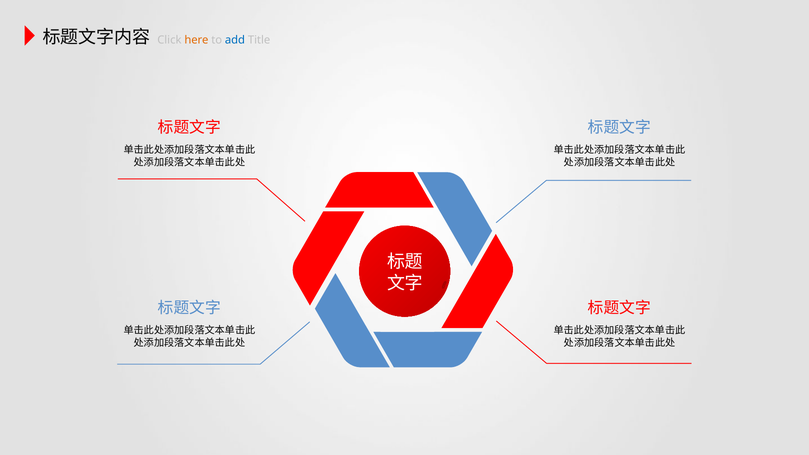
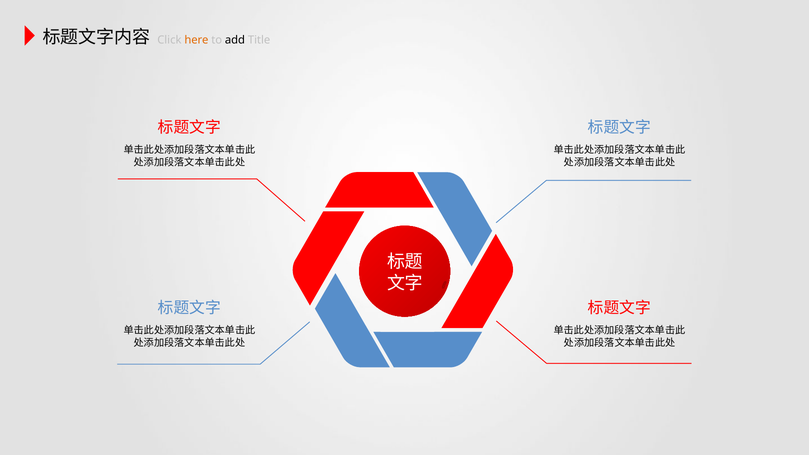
add colour: blue -> black
